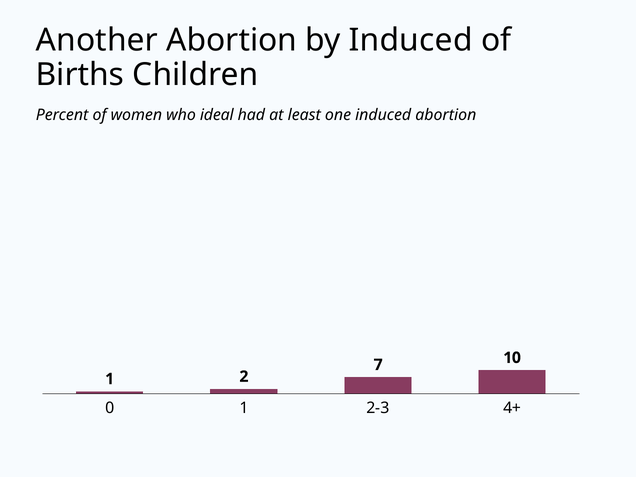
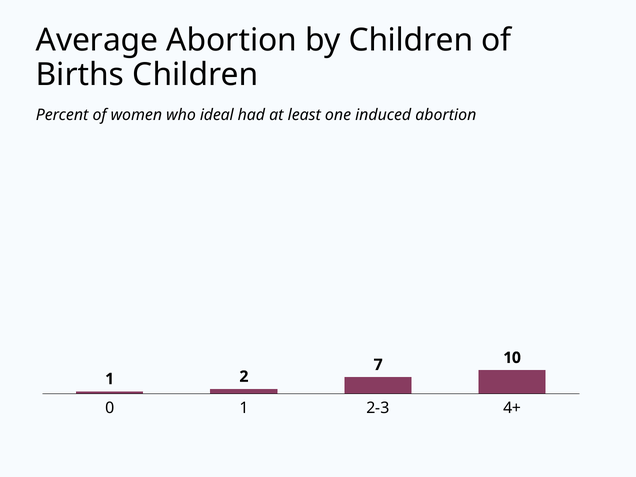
Another: Another -> Average
by Induced: Induced -> Children
